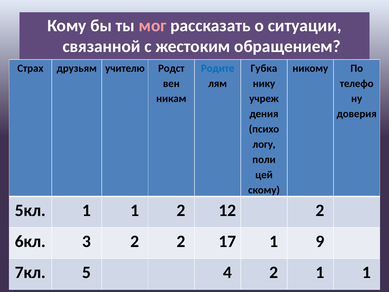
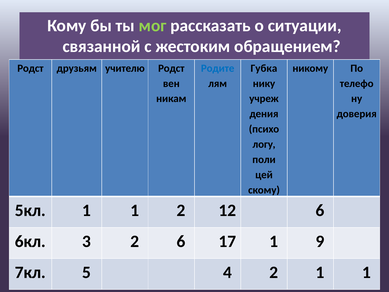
мог colour: pink -> light green
Страх at (30, 68): Страх -> Родст
12 2: 2 -> 6
2 2: 2 -> 6
